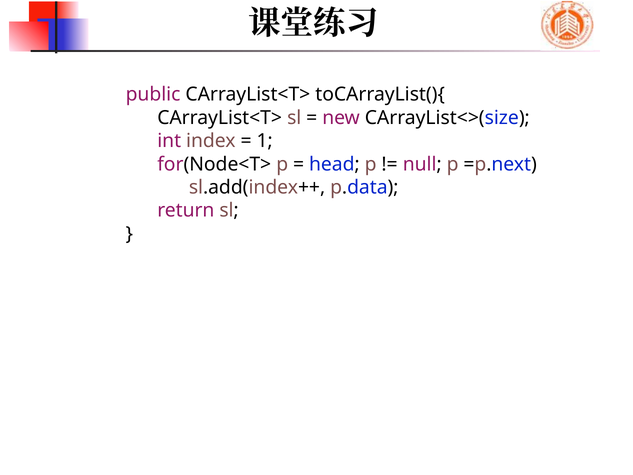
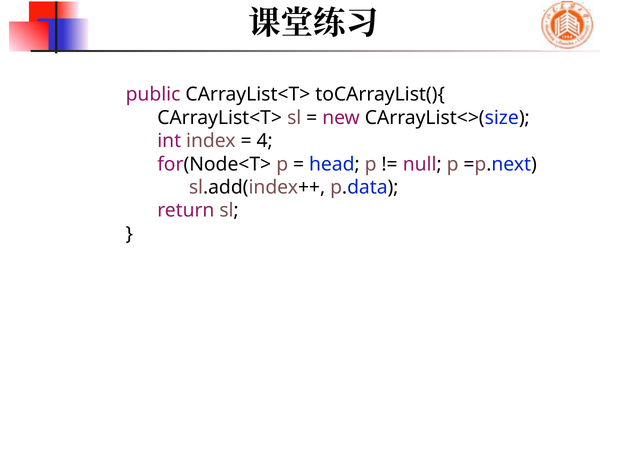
1: 1 -> 4
